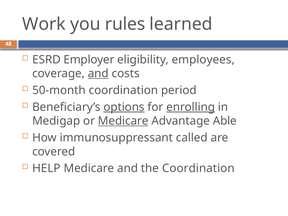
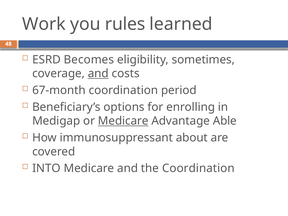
Employer: Employer -> Becomes
employees: employees -> sometimes
50-month: 50-month -> 67-month
options underline: present -> none
enrolling underline: present -> none
called: called -> about
HELP: HELP -> INTO
